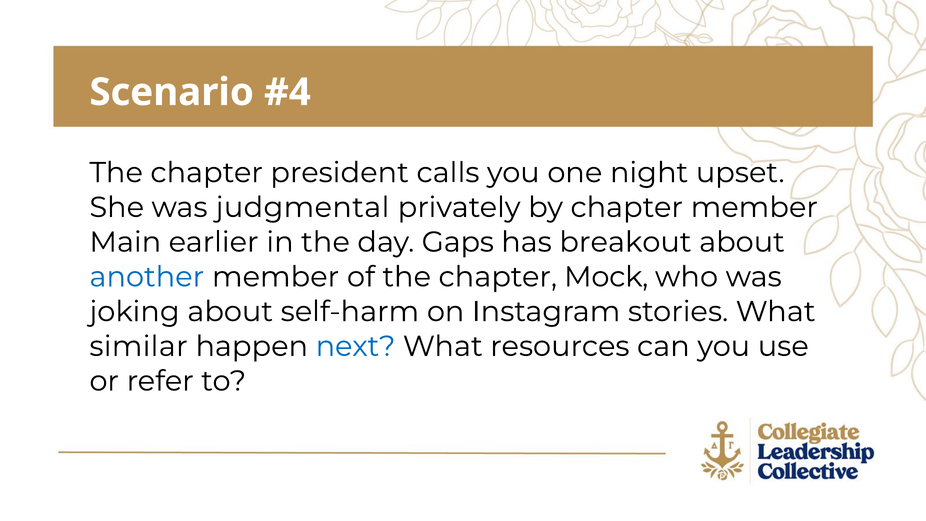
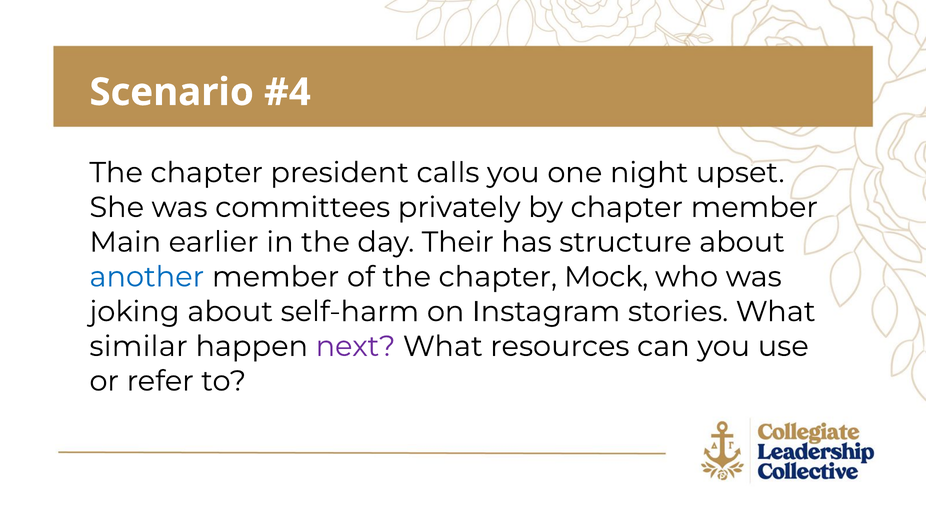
judgmental: judgmental -> committees
Gaps: Gaps -> Their
breakout: breakout -> structure
next colour: blue -> purple
